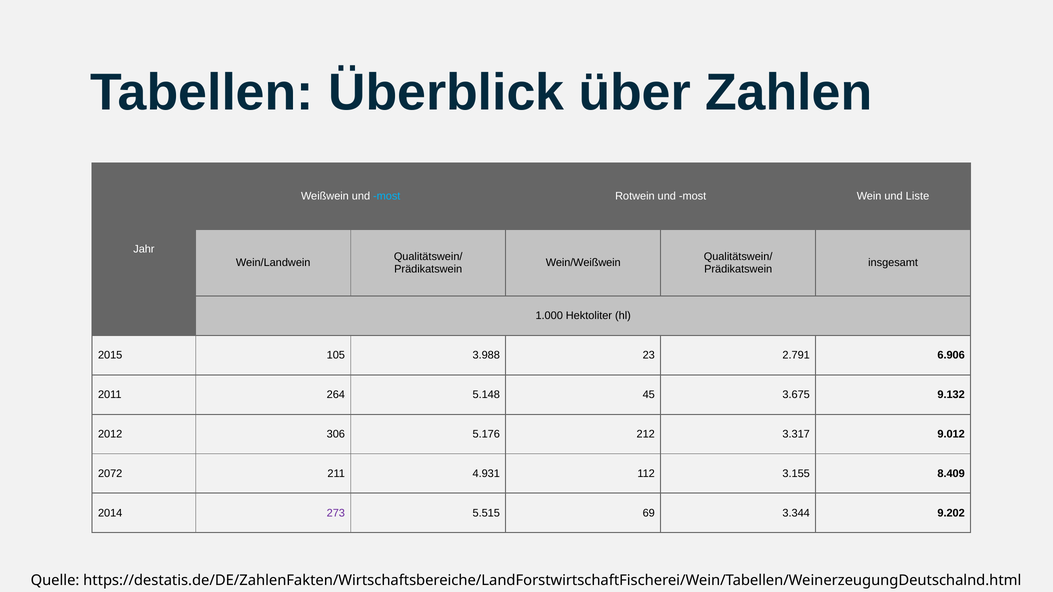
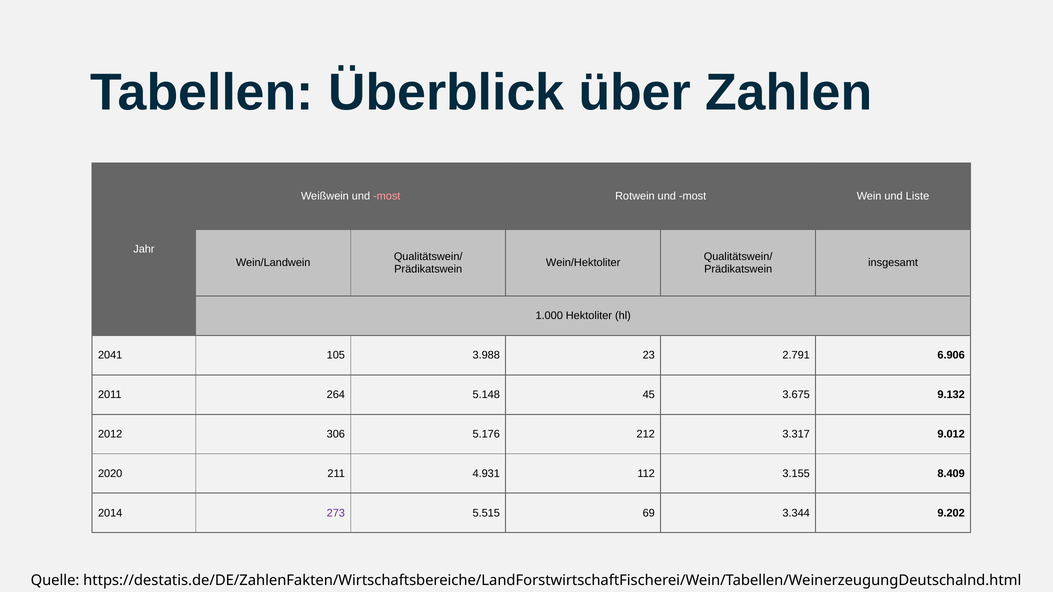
most at (387, 196) colour: light blue -> pink
Wein/Weißwein: Wein/Weißwein -> Wein/Hektoliter
2015: 2015 -> 2041
2072: 2072 -> 2020
